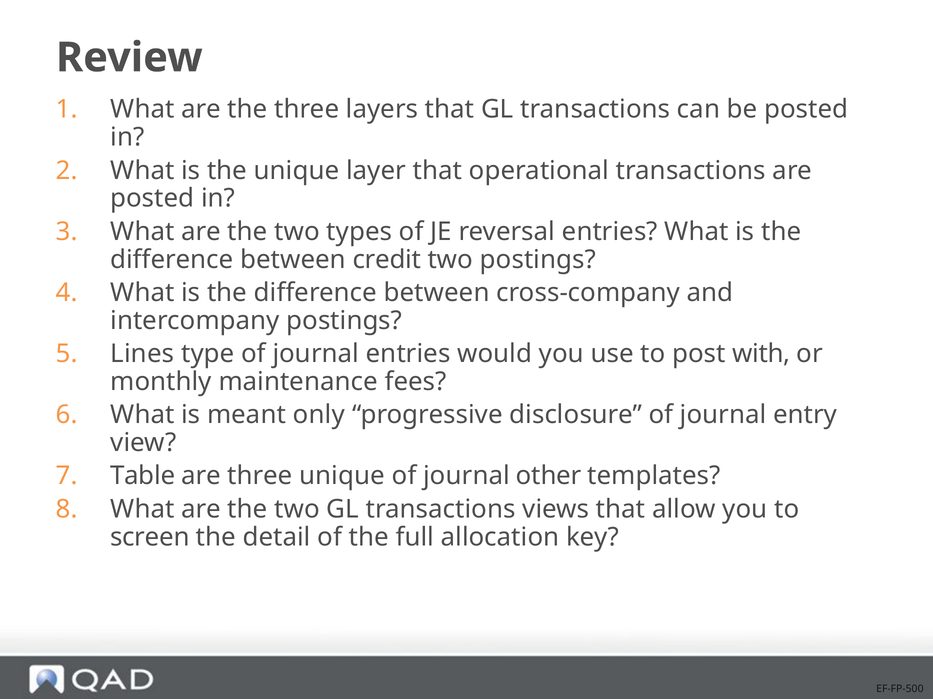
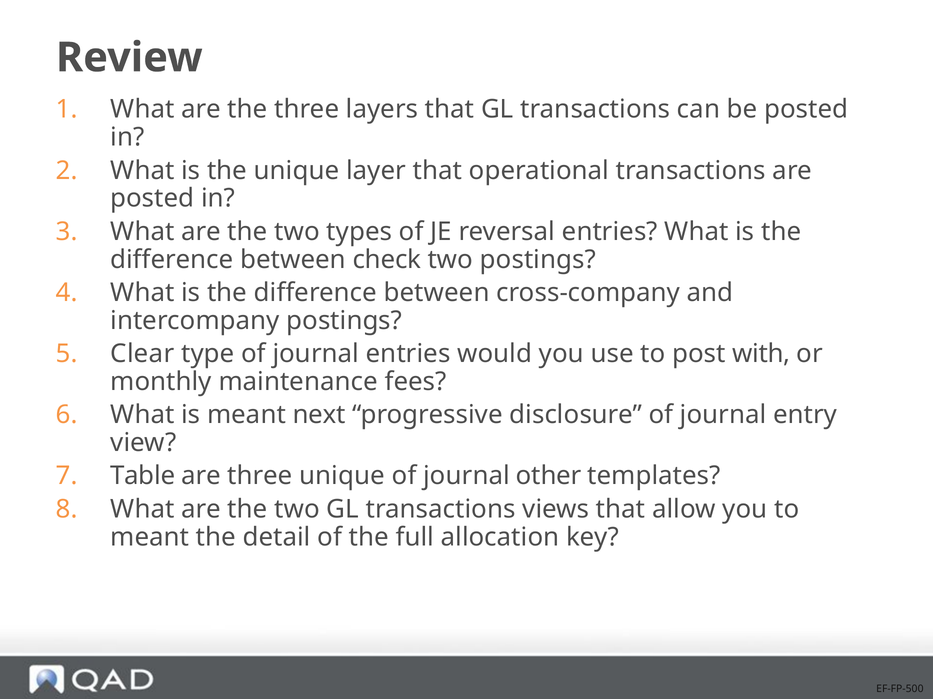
credit: credit -> check
Lines: Lines -> Clear
only: only -> next
screen at (150, 538): screen -> meant
